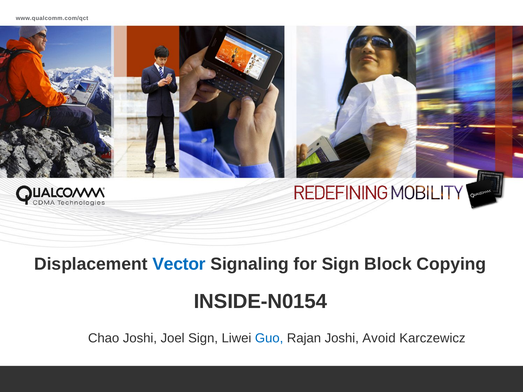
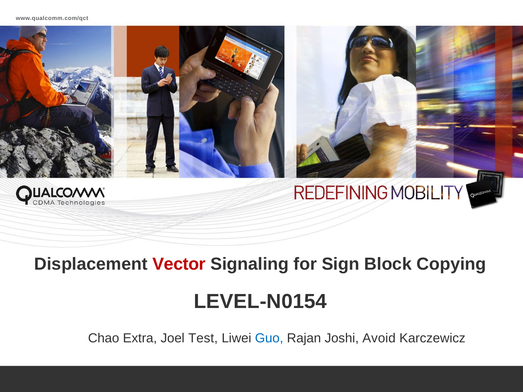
Vector colour: blue -> red
INSIDE-N0154: INSIDE-N0154 -> LEVEL-N0154
Chao Joshi: Joshi -> Extra
Joel Sign: Sign -> Test
